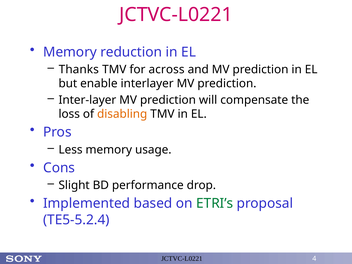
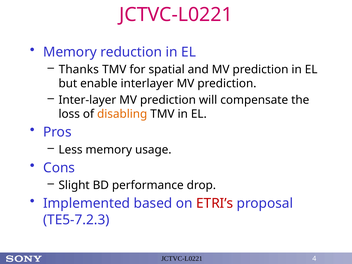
across: across -> spatial
ETRI’s colour: green -> red
TE5-5.2.4: TE5-5.2.4 -> TE5-7.2.3
